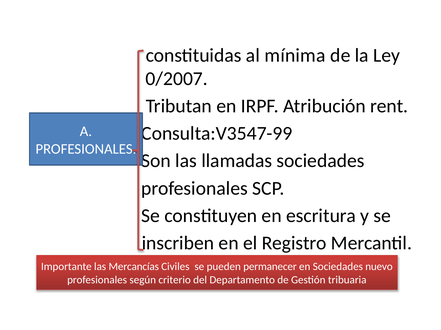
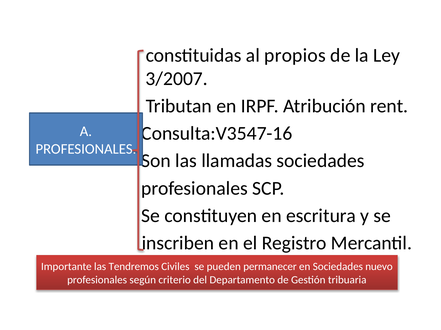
mínima: mínima -> propios
0/2007: 0/2007 -> 3/2007
Consulta:V3547-99: Consulta:V3547-99 -> Consulta:V3547-16
Mercancías: Mercancías -> Tendremos
